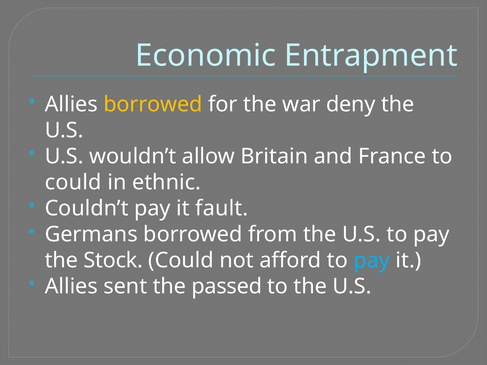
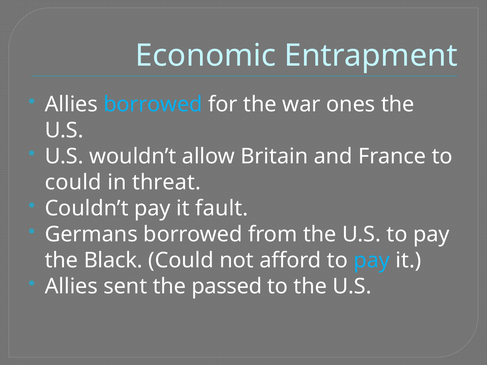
borrowed at (153, 105) colour: yellow -> light blue
deny: deny -> ones
ethnic: ethnic -> threat
Stock: Stock -> Black
